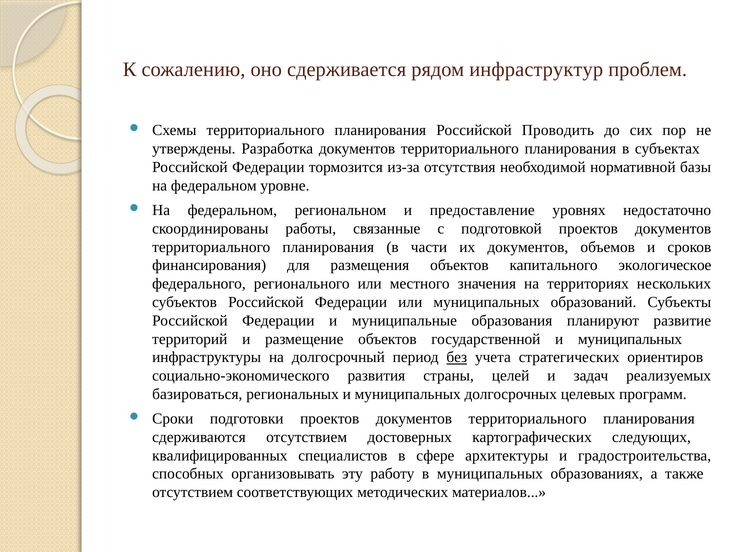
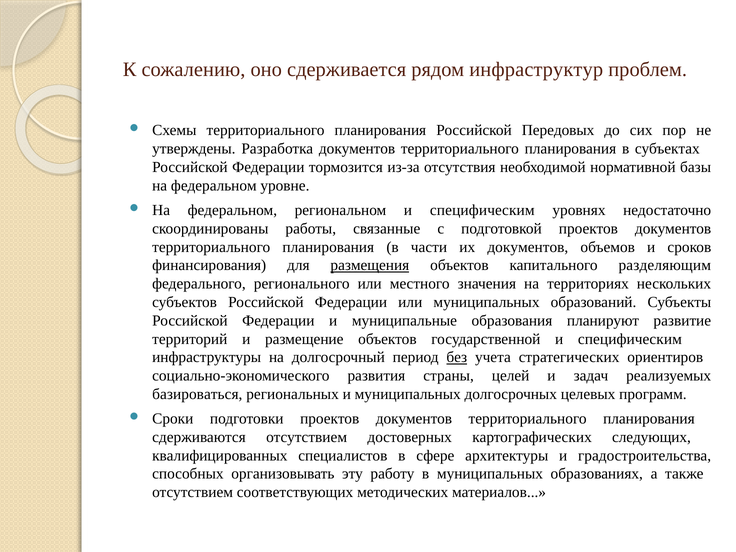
Проводить: Проводить -> Передовых
региональном и предоставление: предоставление -> специфическим
размещения underline: none -> present
экологическое: экологическое -> разделяющим
государственной и муниципальных: муниципальных -> специфическим
